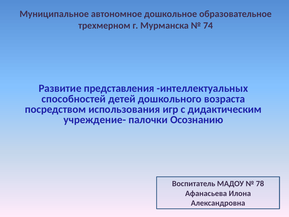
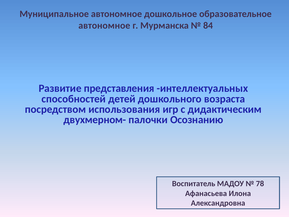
трехмерном at (104, 25): трехмерном -> автономное
74: 74 -> 84
учреждение-: учреждение- -> двухмерном-
